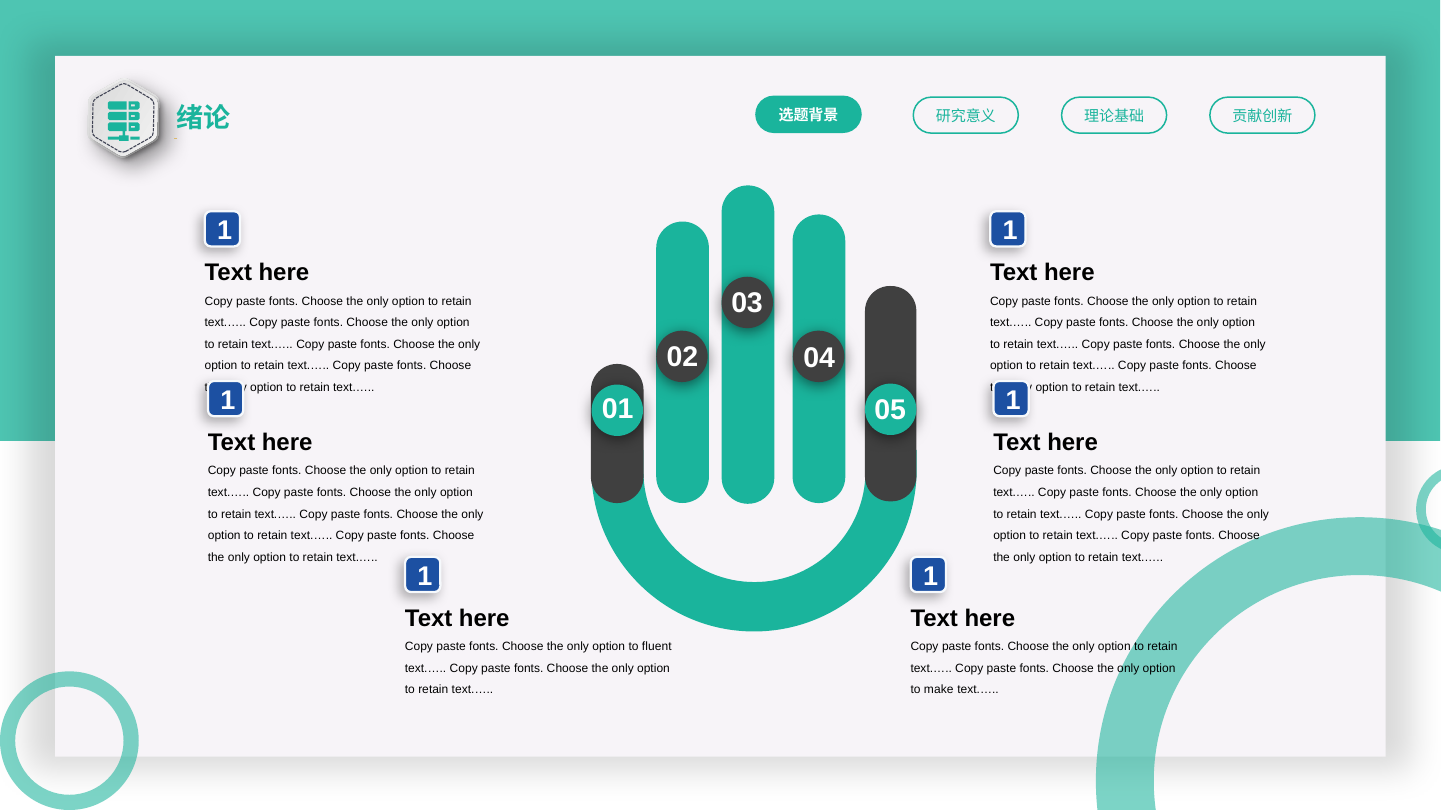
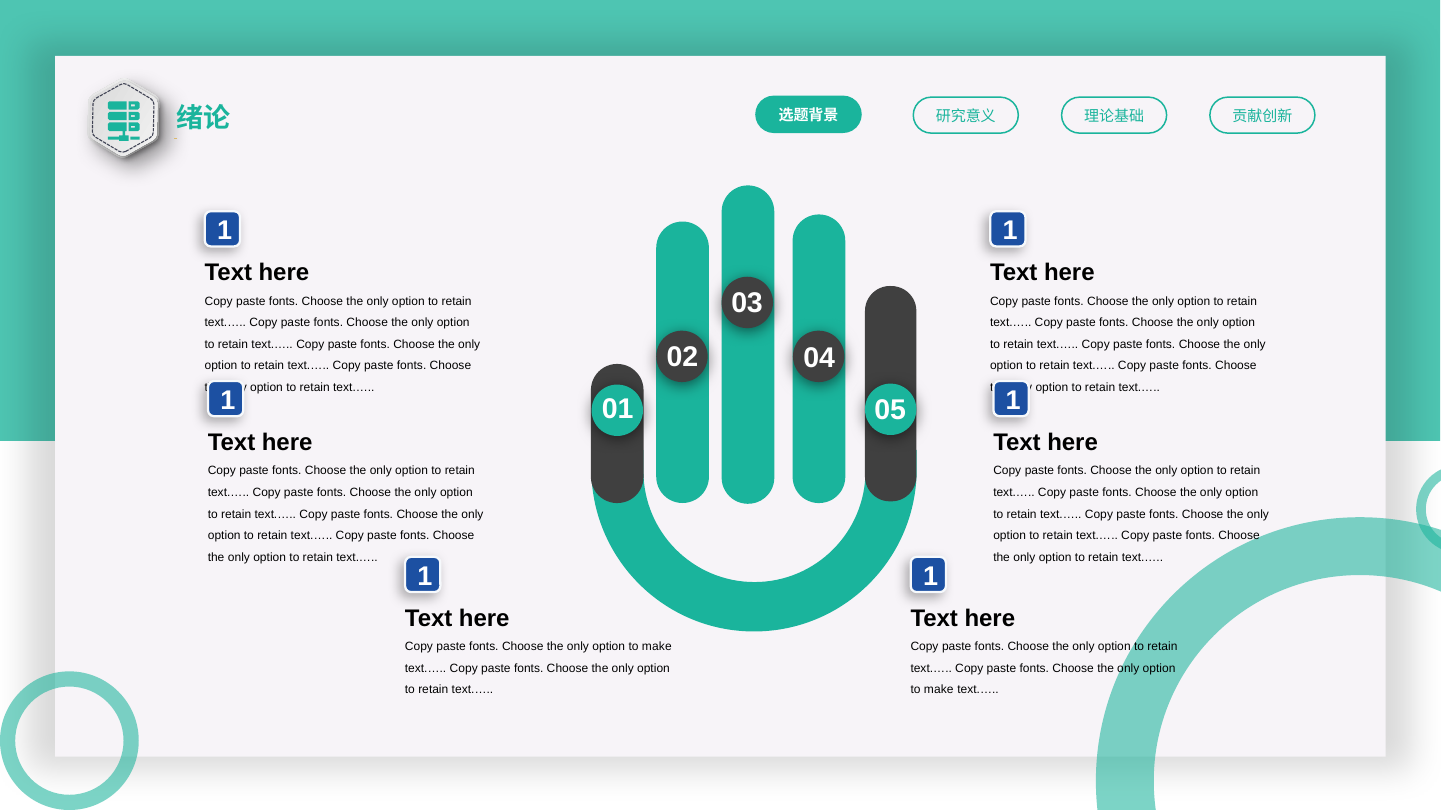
fluent at (657, 647): fluent -> make
